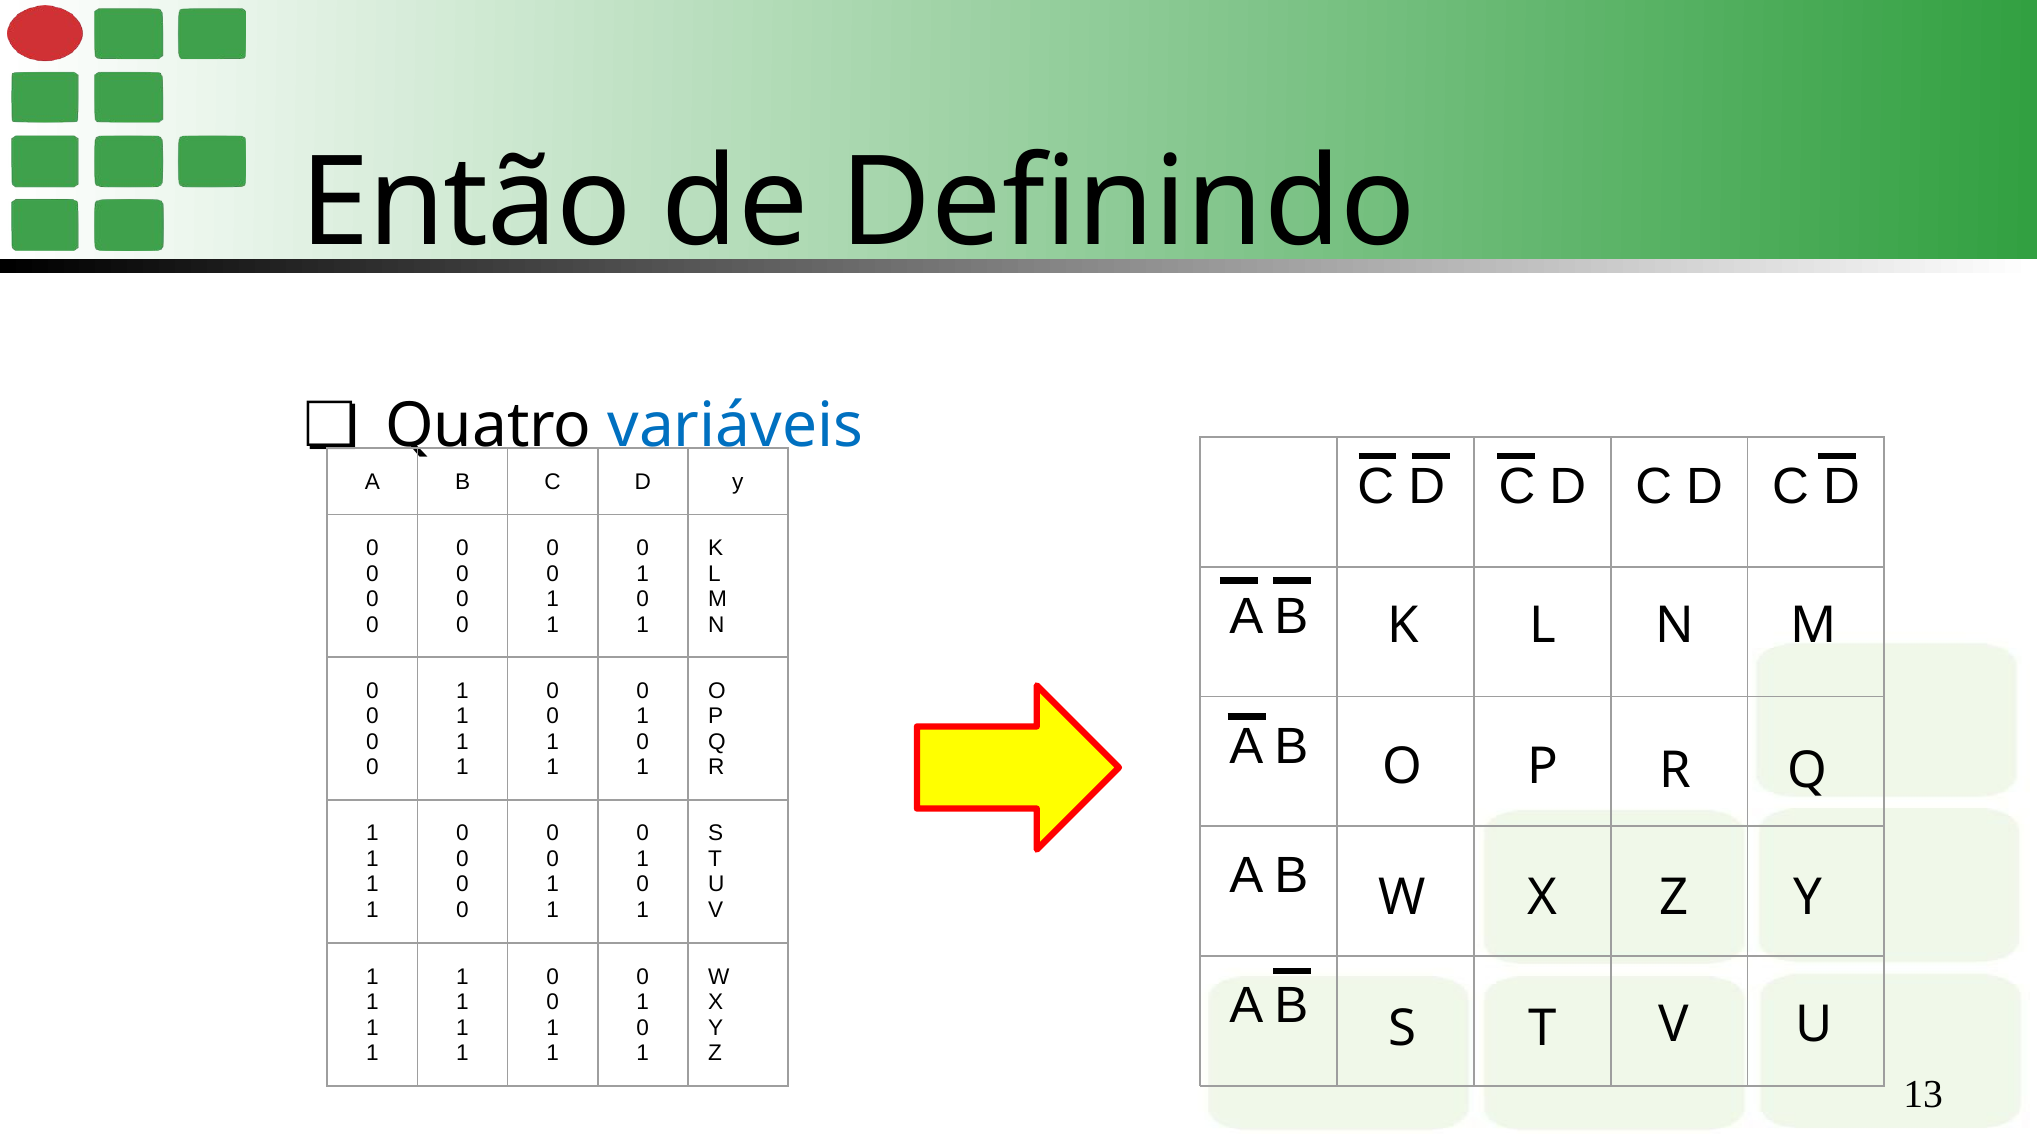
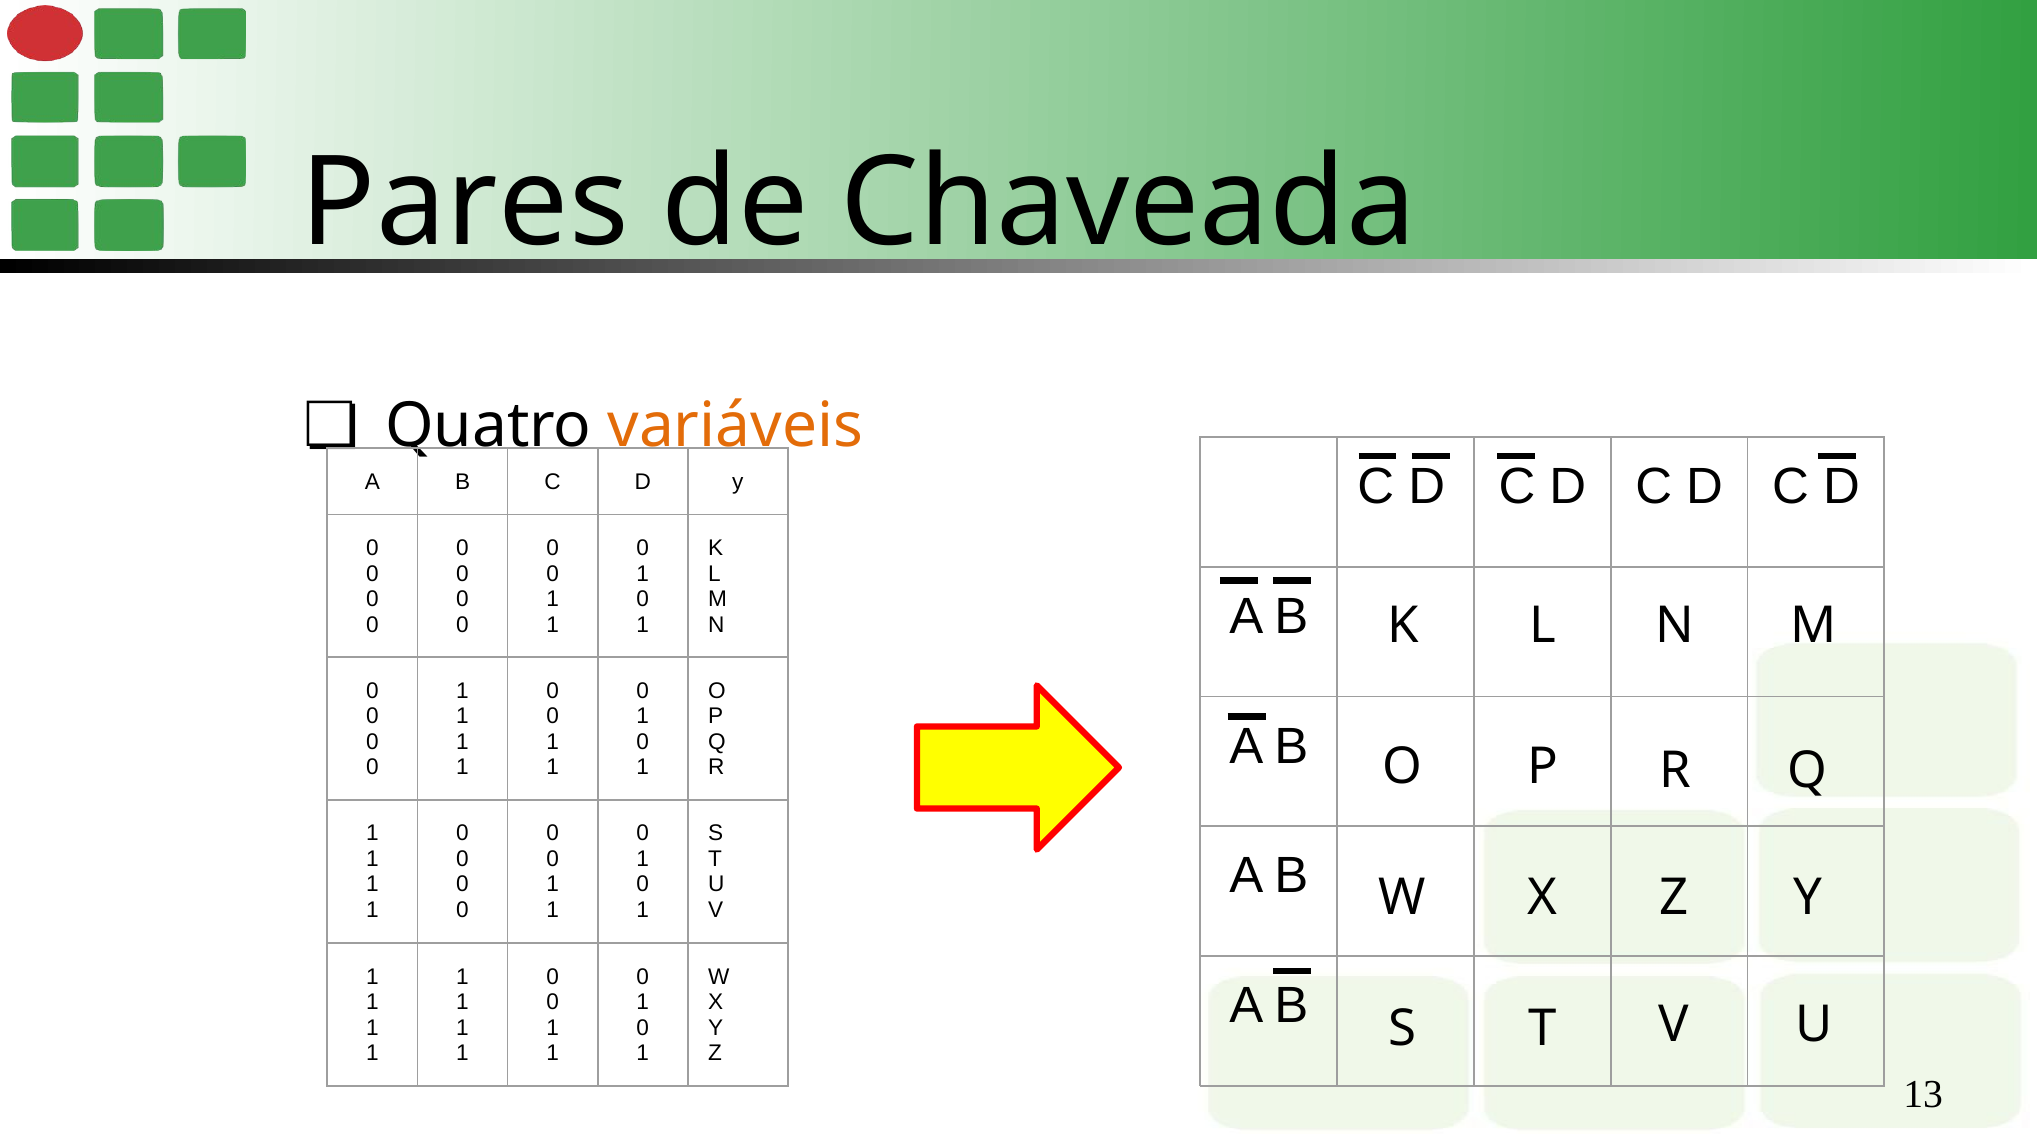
Então: Então -> Pares
Definindo: Definindo -> Chaveada
variáveis colour: blue -> orange
